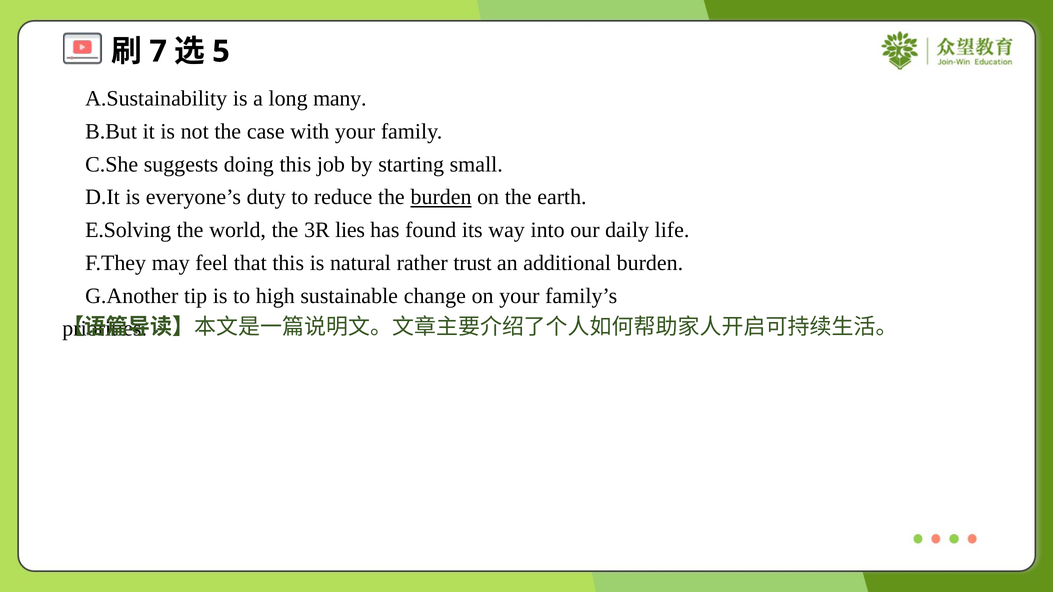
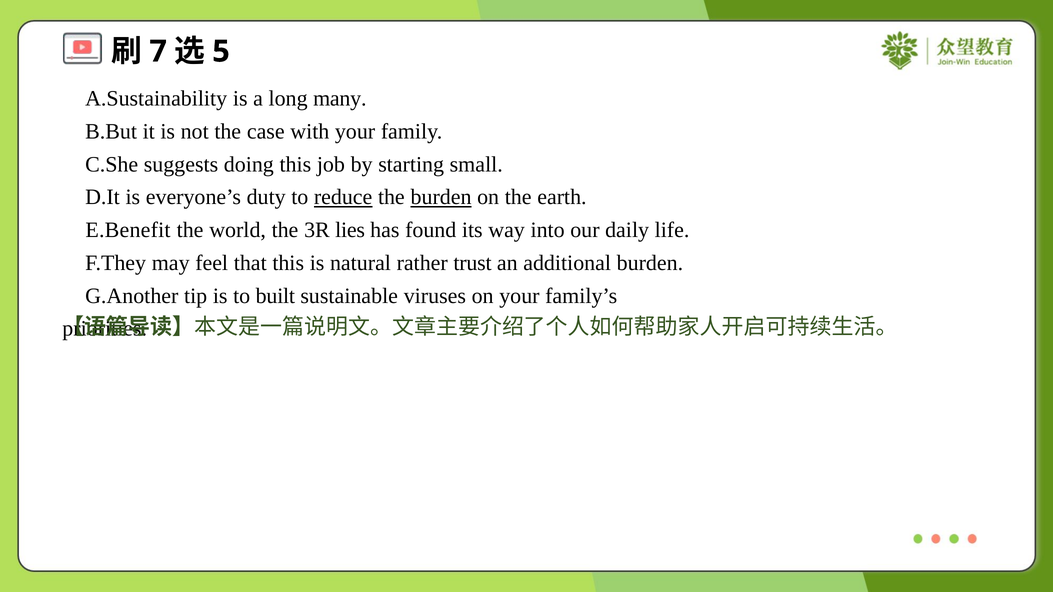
reduce underline: none -> present
E.Solving: E.Solving -> E.Benefit
high: high -> built
change: change -> viruses
